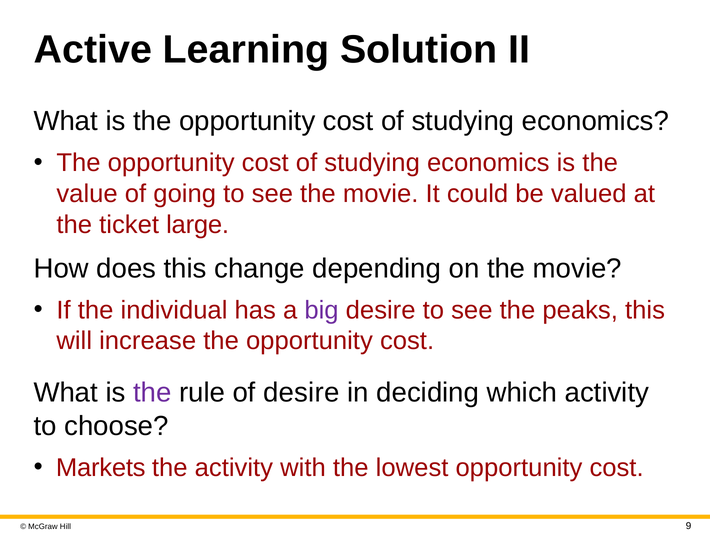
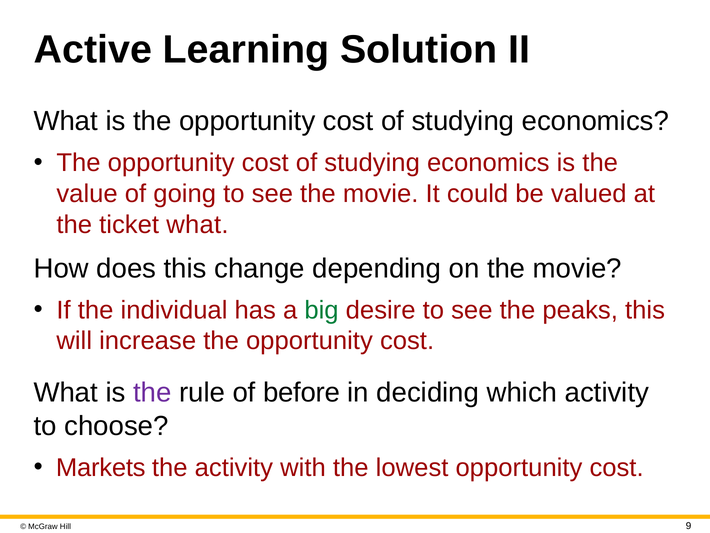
ticket large: large -> what
big colour: purple -> green
of desire: desire -> before
